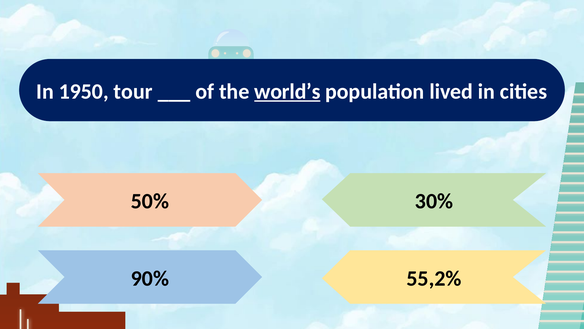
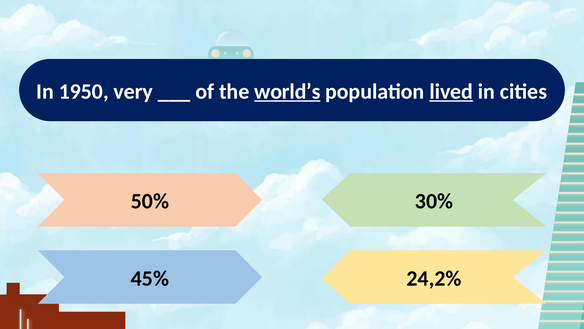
tour: tour -> very
lived underline: none -> present
90%: 90% -> 45%
55,2%: 55,2% -> 24,2%
